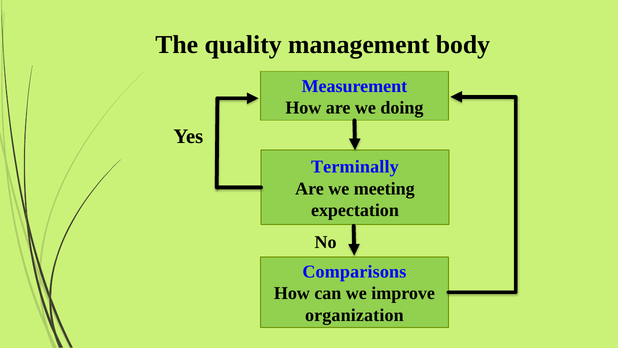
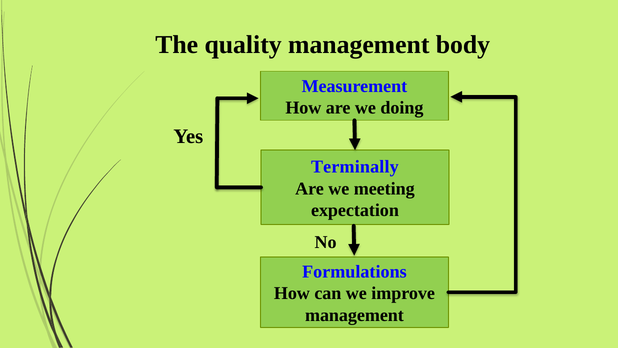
Comparisons: Comparisons -> Formulations
organization at (354, 315): organization -> management
